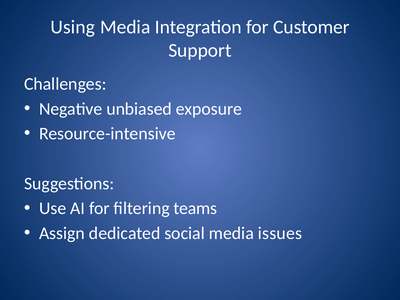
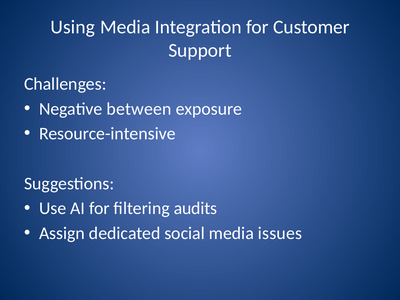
unbiased: unbiased -> between
teams: teams -> audits
